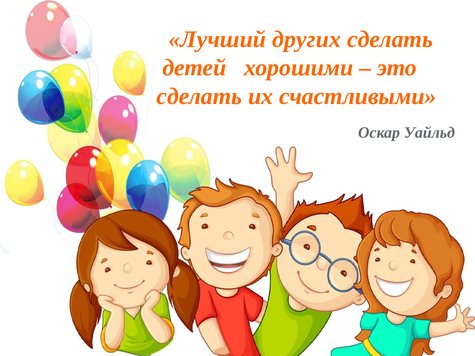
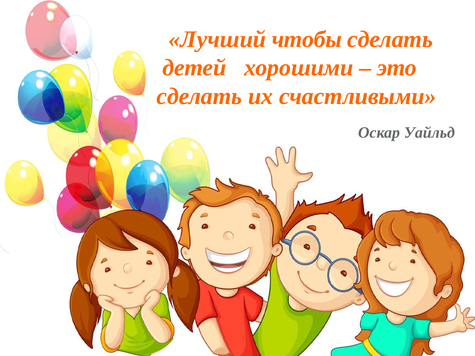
других: других -> чтобы
